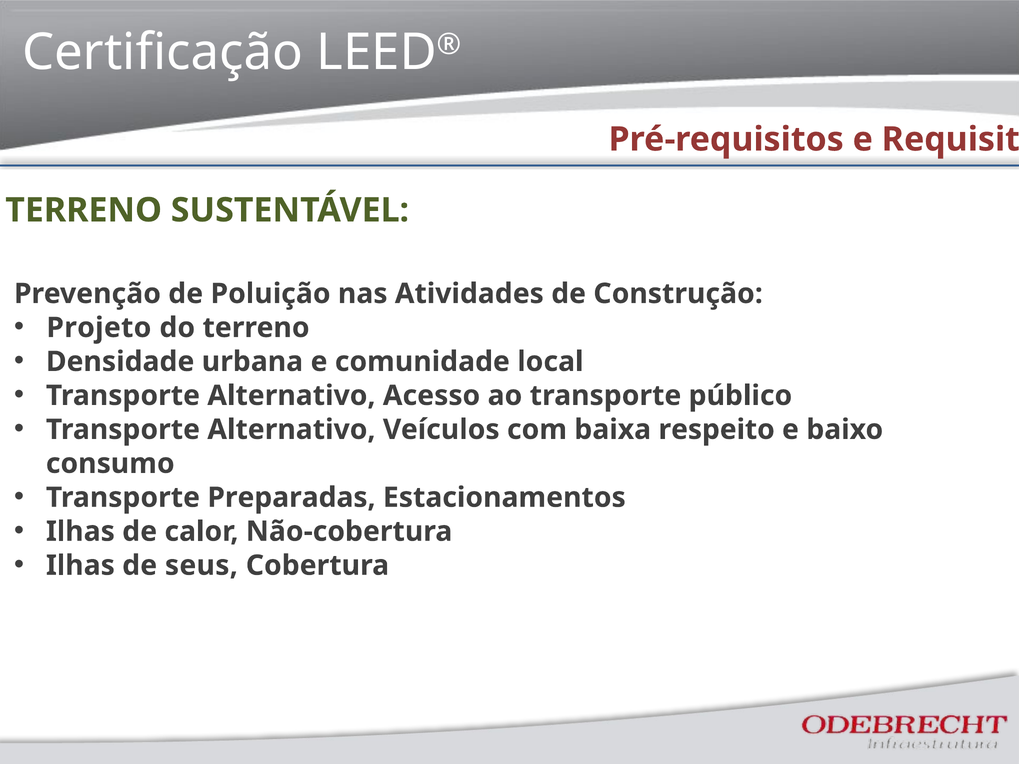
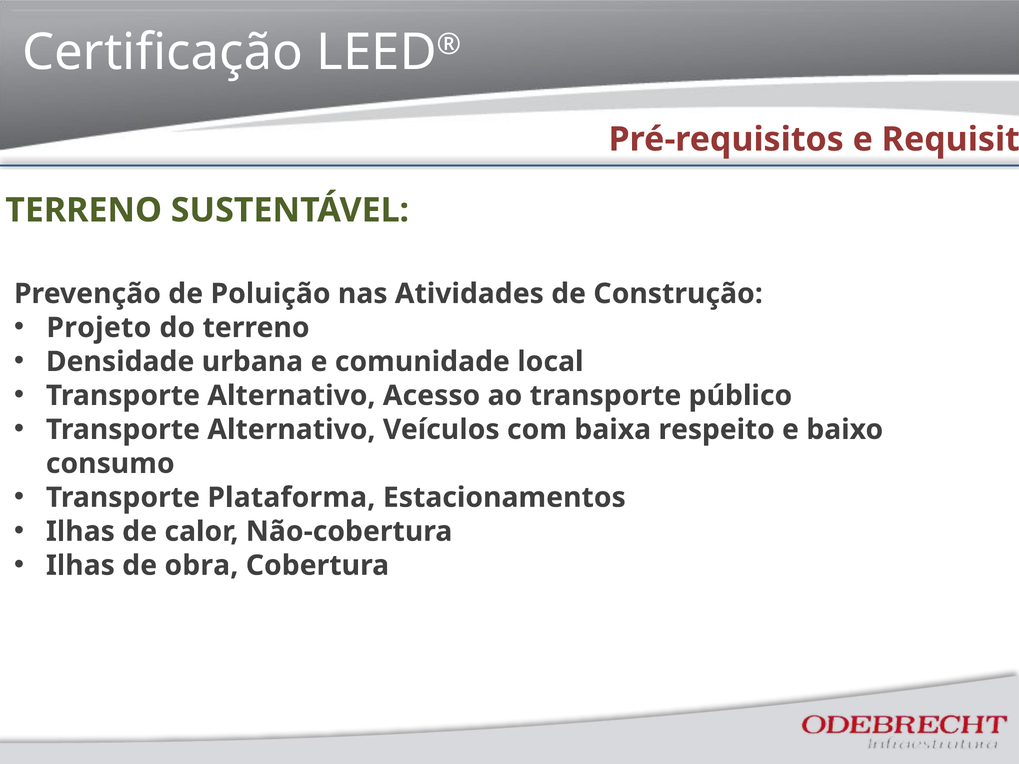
Preparadas: Preparadas -> Plataforma
seus: seus -> obra
